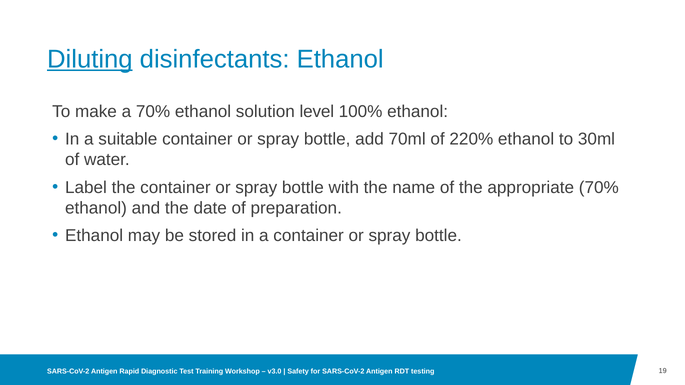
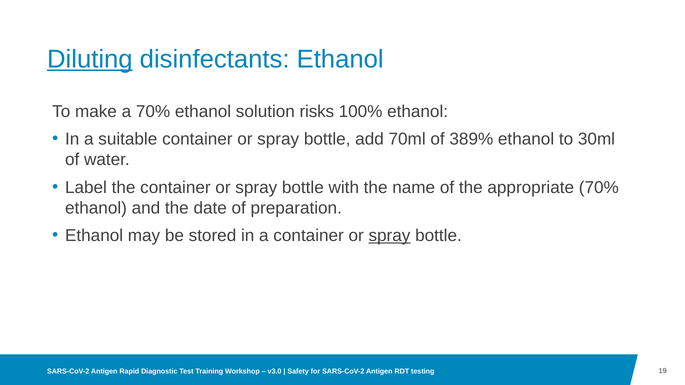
level: level -> risks
220%: 220% -> 389%
spray at (389, 236) underline: none -> present
